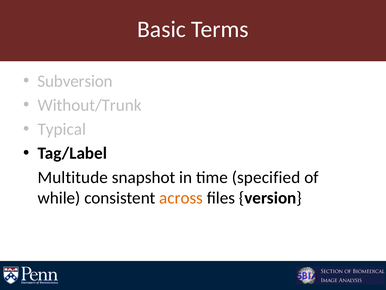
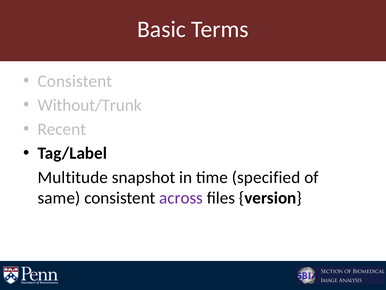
Subversion at (75, 81): Subversion -> Consistent
Typical: Typical -> Recent
while: while -> same
across colour: orange -> purple
